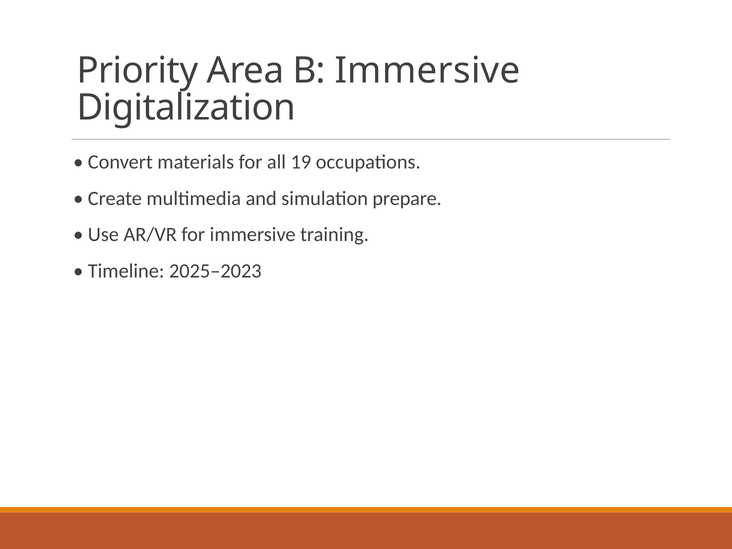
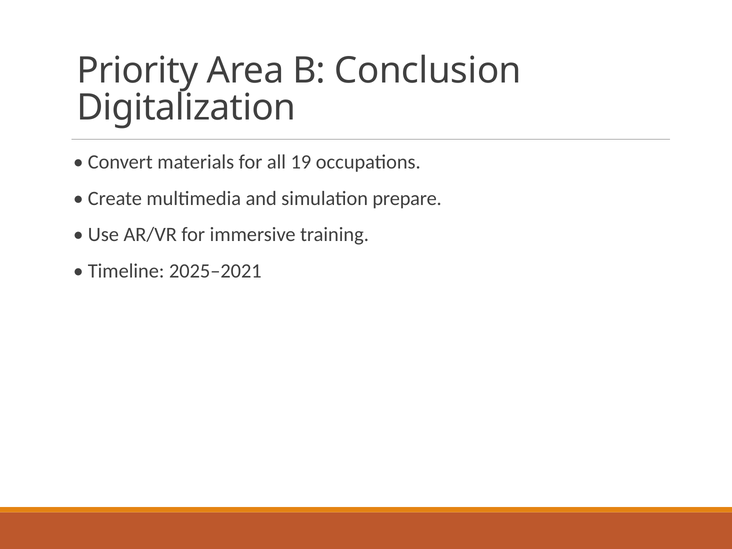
B Immersive: Immersive -> Conclusion
2025–2023: 2025–2023 -> 2025–2021
